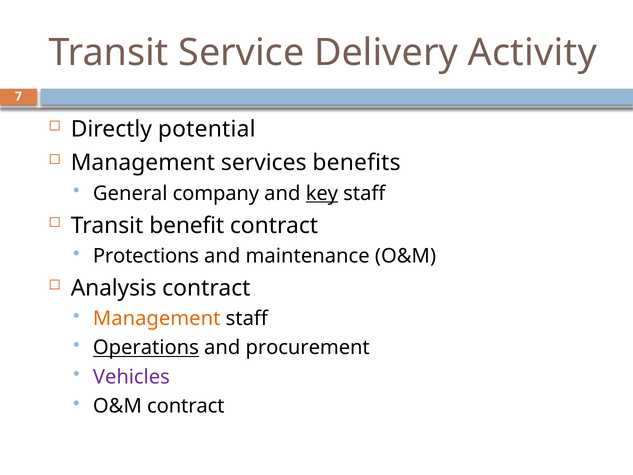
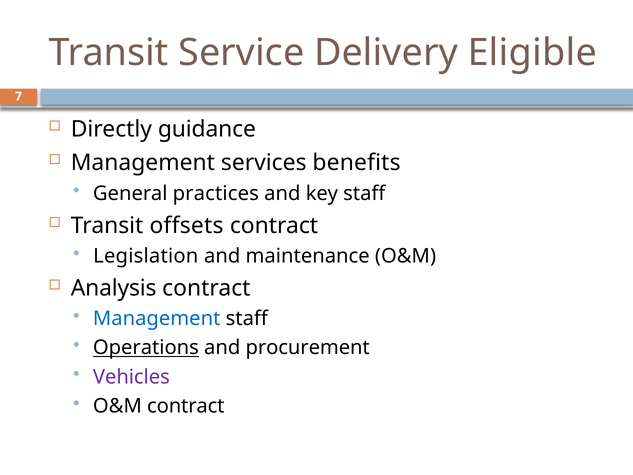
Activity: Activity -> Eligible
potential: potential -> guidance
company: company -> practices
key underline: present -> none
benefit: benefit -> offsets
Protections: Protections -> Legislation
Management at (157, 319) colour: orange -> blue
